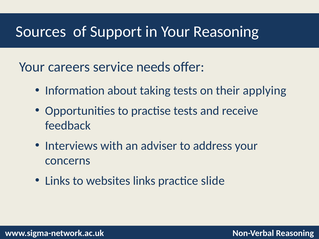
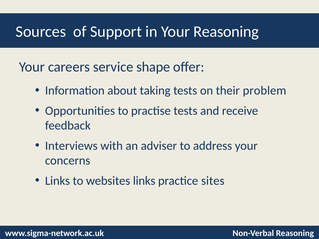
needs: needs -> shape
applying: applying -> problem
slide: slide -> sites
